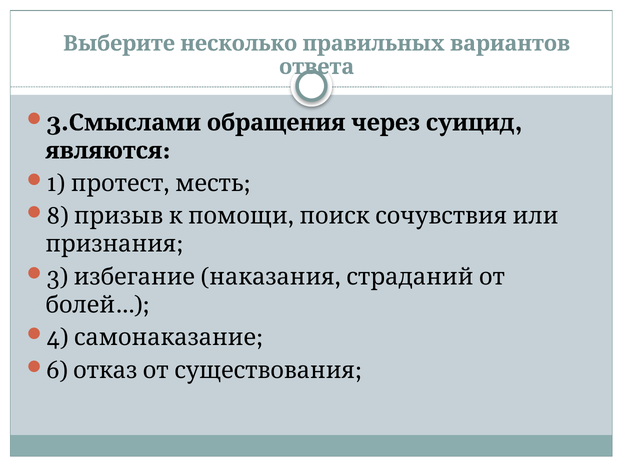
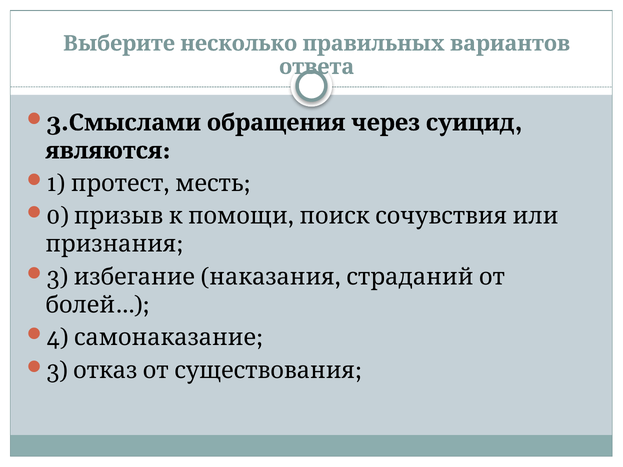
8: 8 -> 0
6 at (57, 371): 6 -> 3
